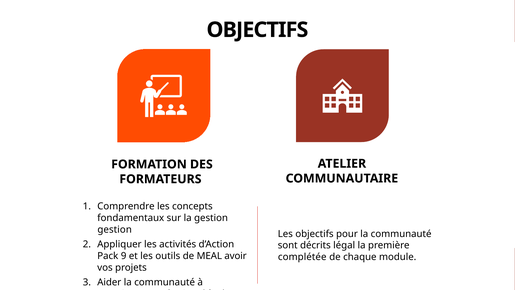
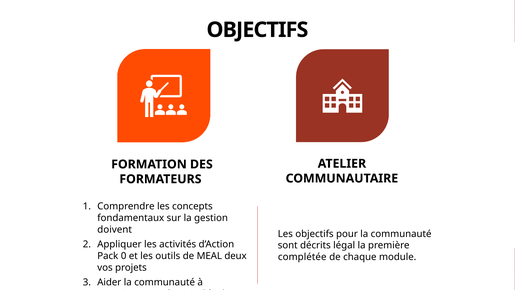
gestion at (115, 229): gestion -> doivent
9: 9 -> 0
avoir: avoir -> deux
